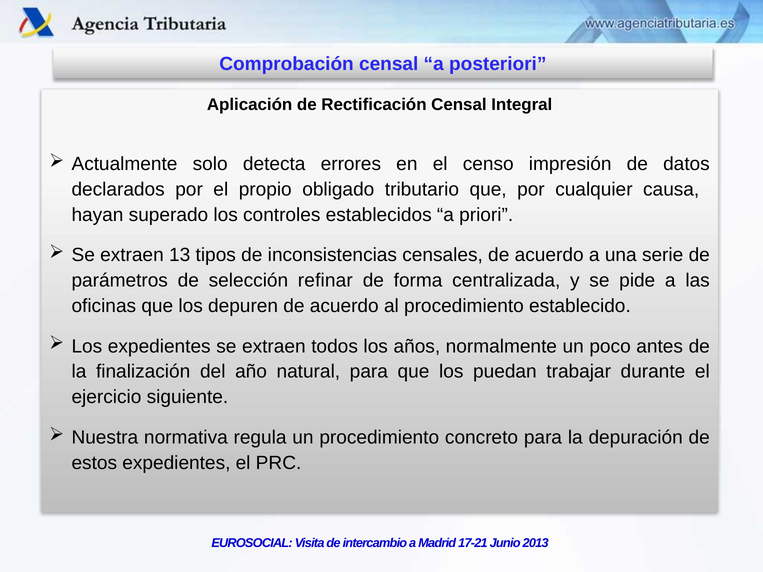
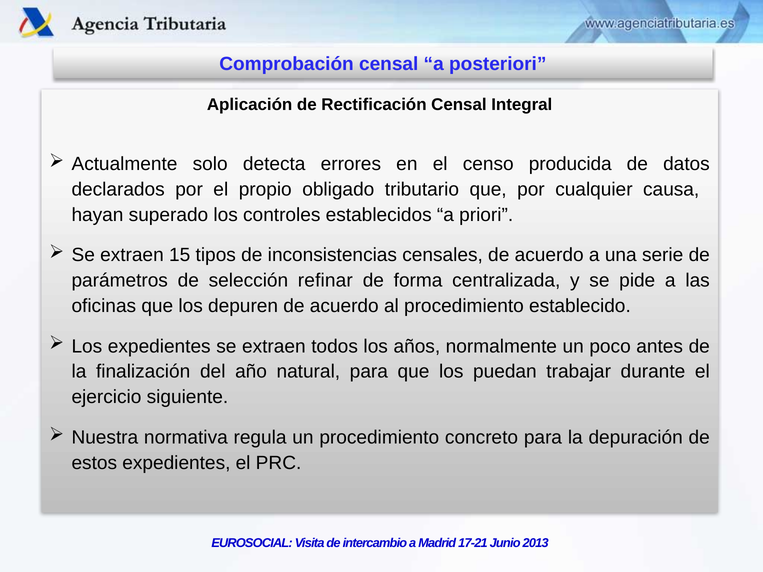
impresión: impresión -> producida
13: 13 -> 15
